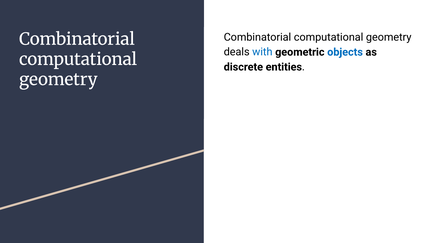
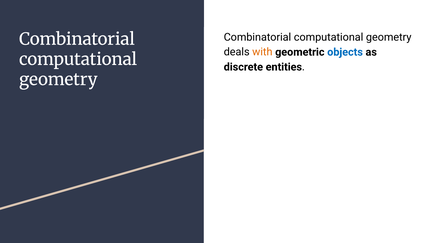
with colour: blue -> orange
